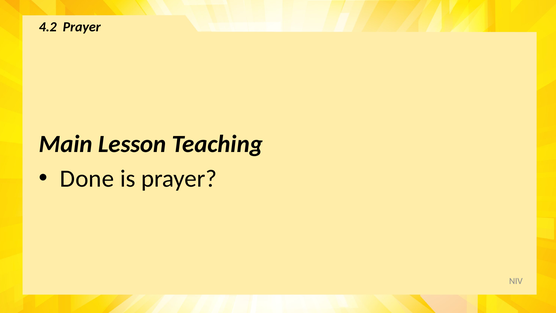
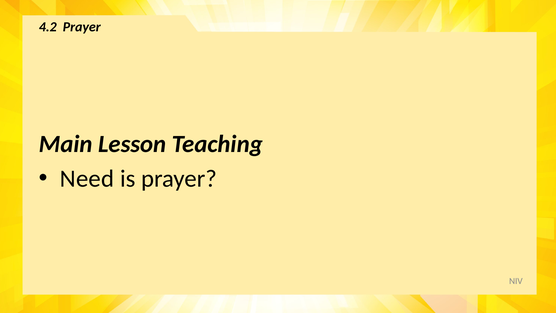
Done: Done -> Need
